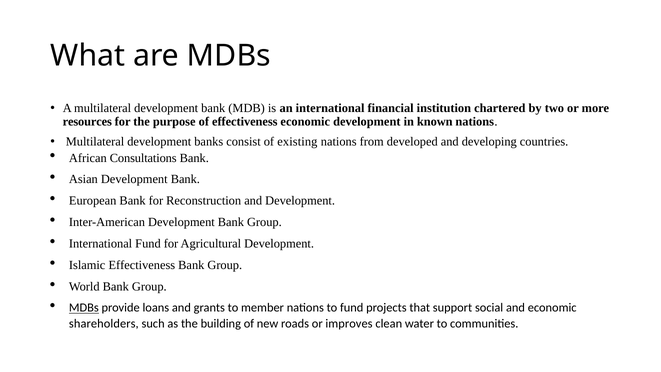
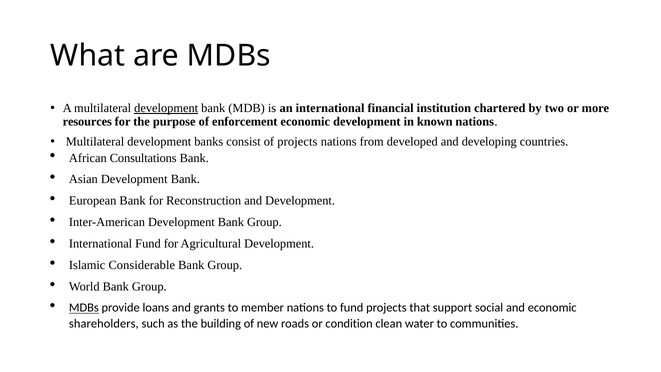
development at (166, 108) underline: none -> present
of effectiveness: effectiveness -> enforcement
of existing: existing -> projects
Islamic Effectiveness: Effectiveness -> Considerable
improves: improves -> condition
